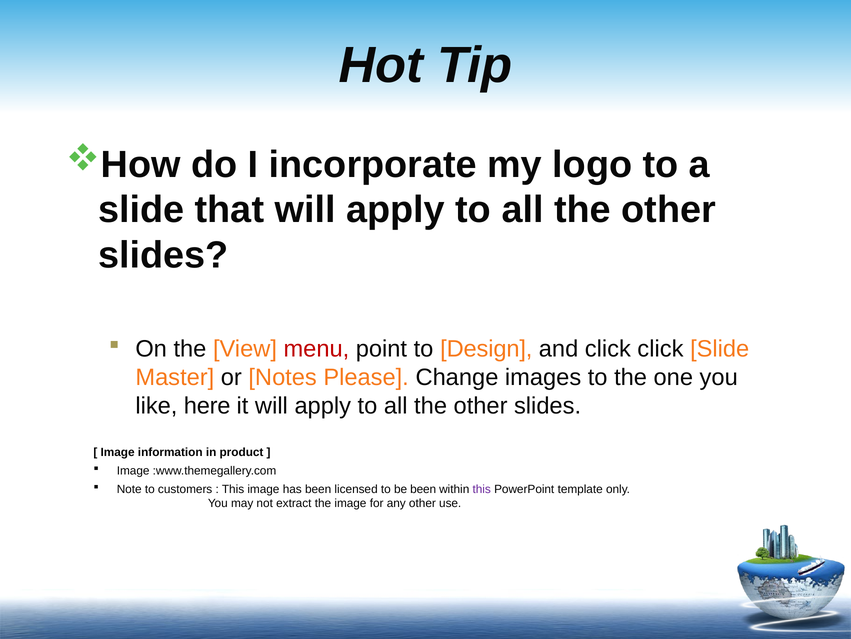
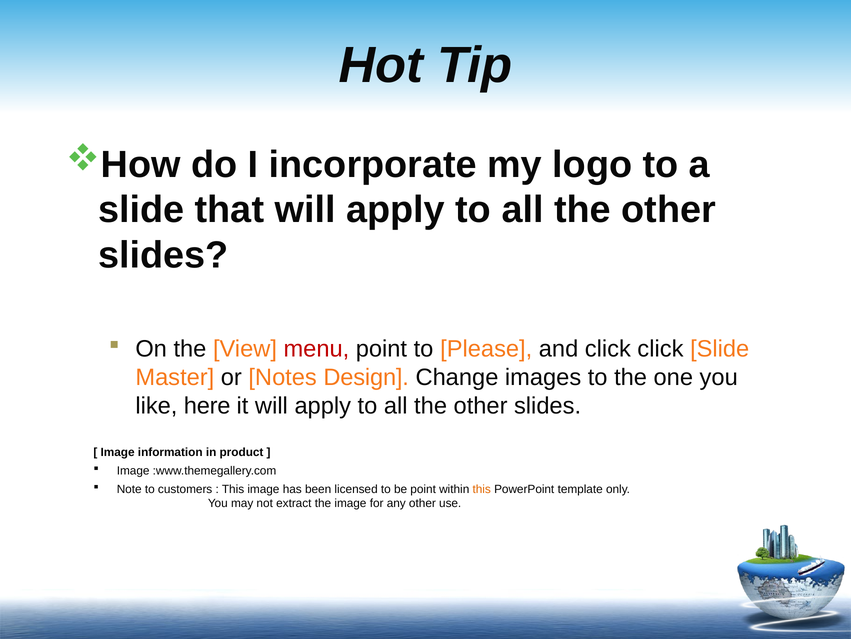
Design: Design -> Please
Please: Please -> Design
be been: been -> point
this at (482, 489) colour: purple -> orange
